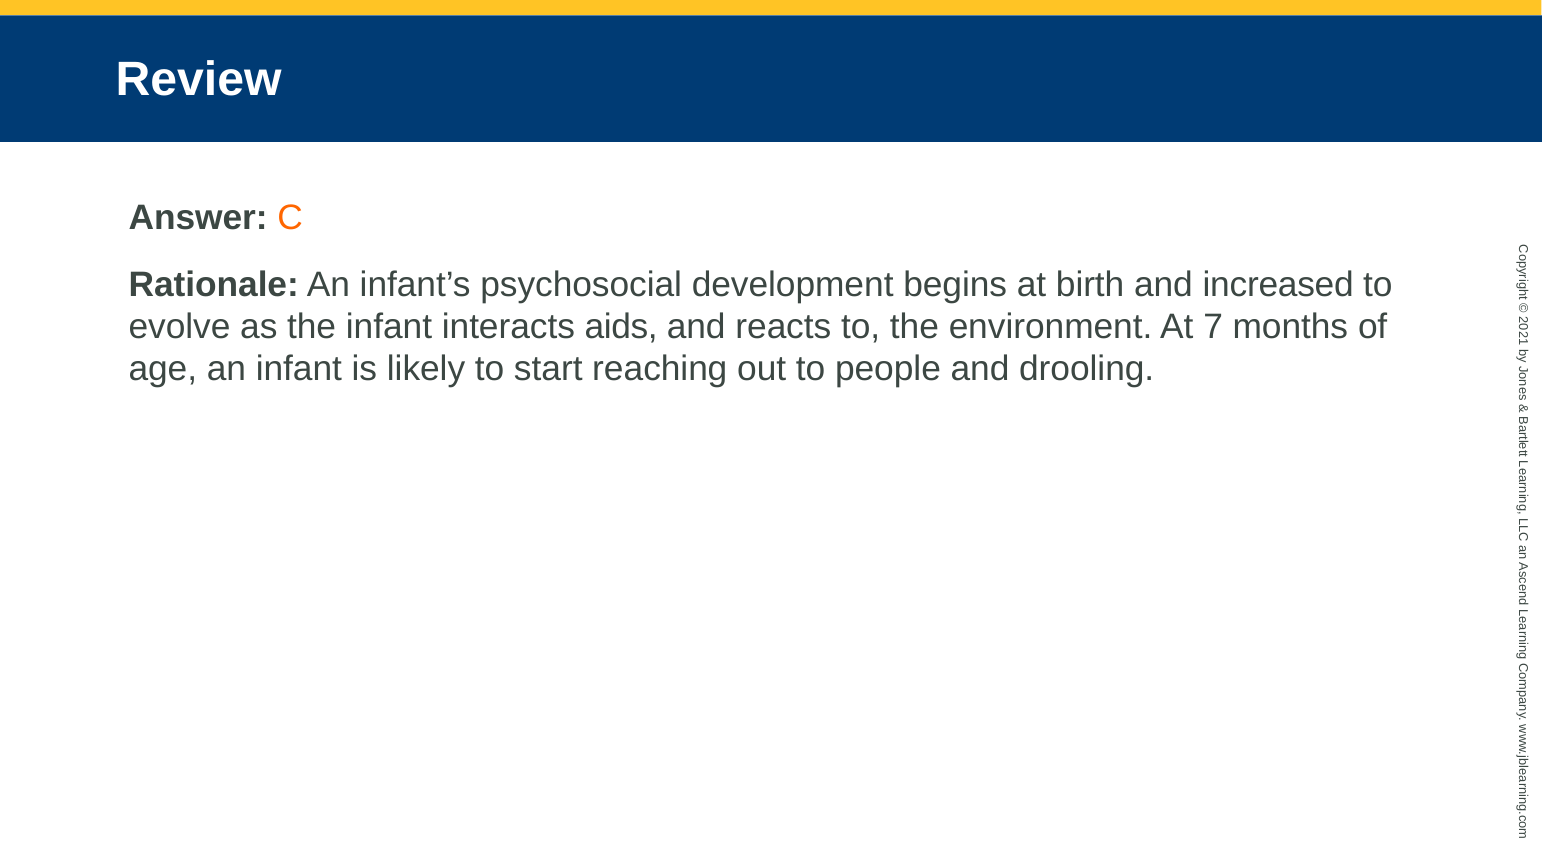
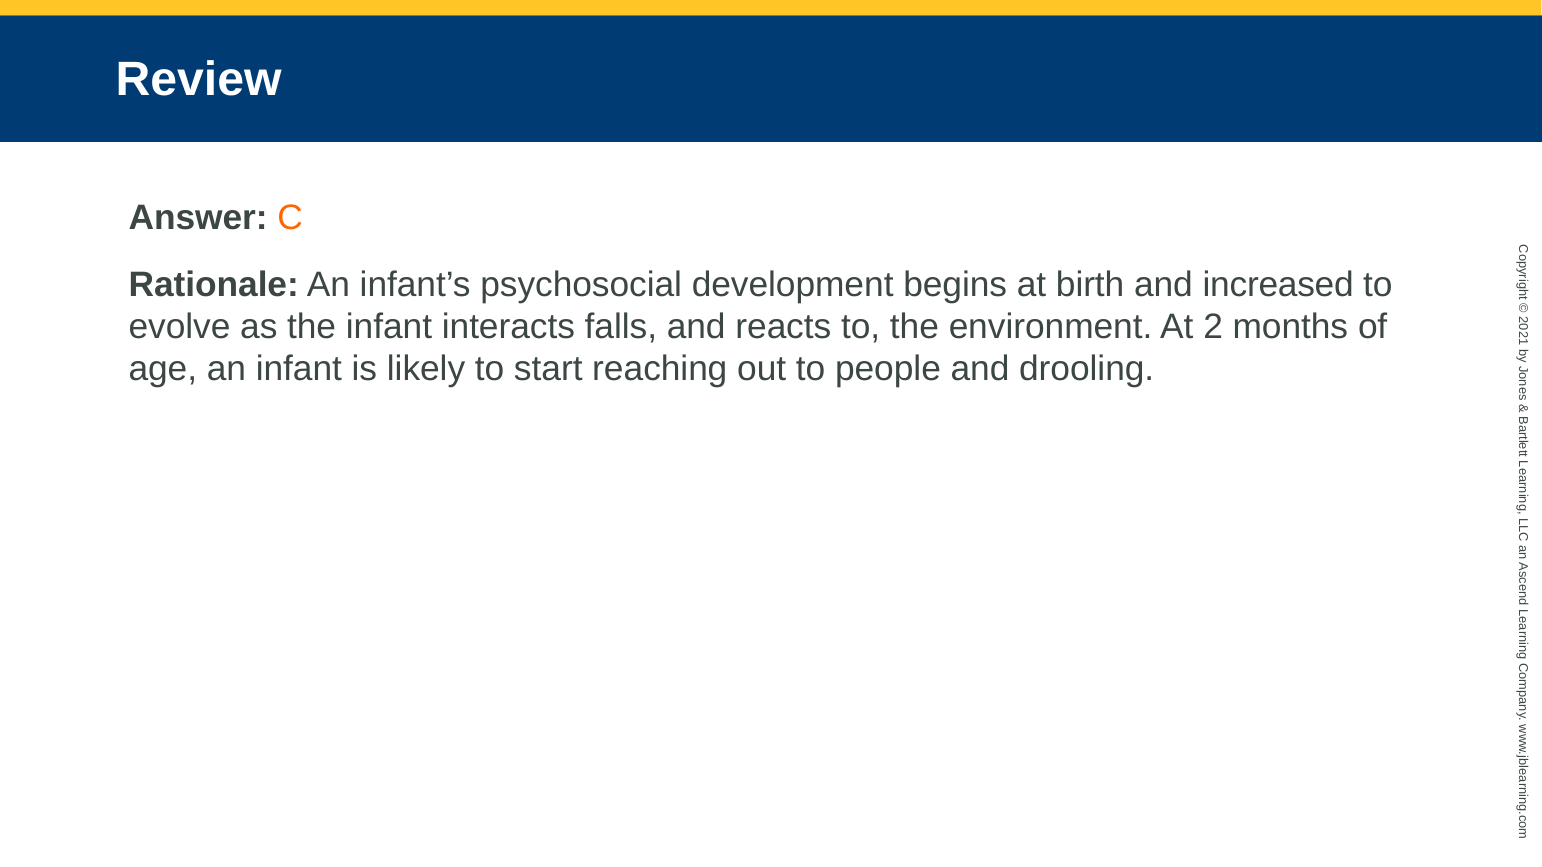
aids: aids -> falls
At 7: 7 -> 2
